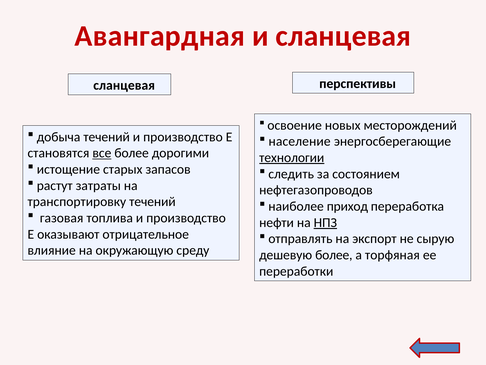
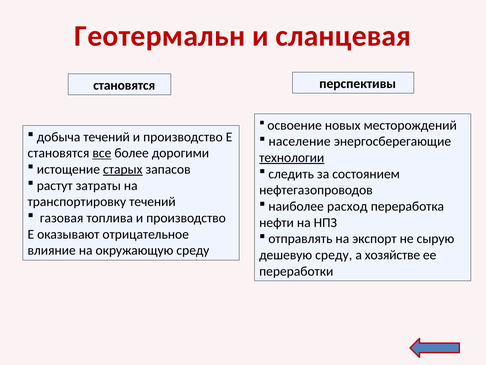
Авангардная: Авангардная -> Геотермальн
сланцевая at (124, 85): сланцевая -> становятся
старых underline: none -> present
приход: приход -> расход
НПЗ underline: present -> none
дешевую более: более -> среду
торфяная: торфяная -> хозяйстве
